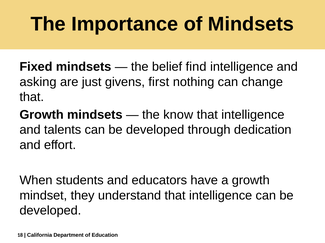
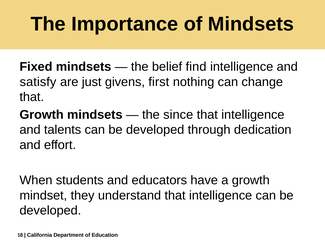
asking: asking -> satisfy
know: know -> since
